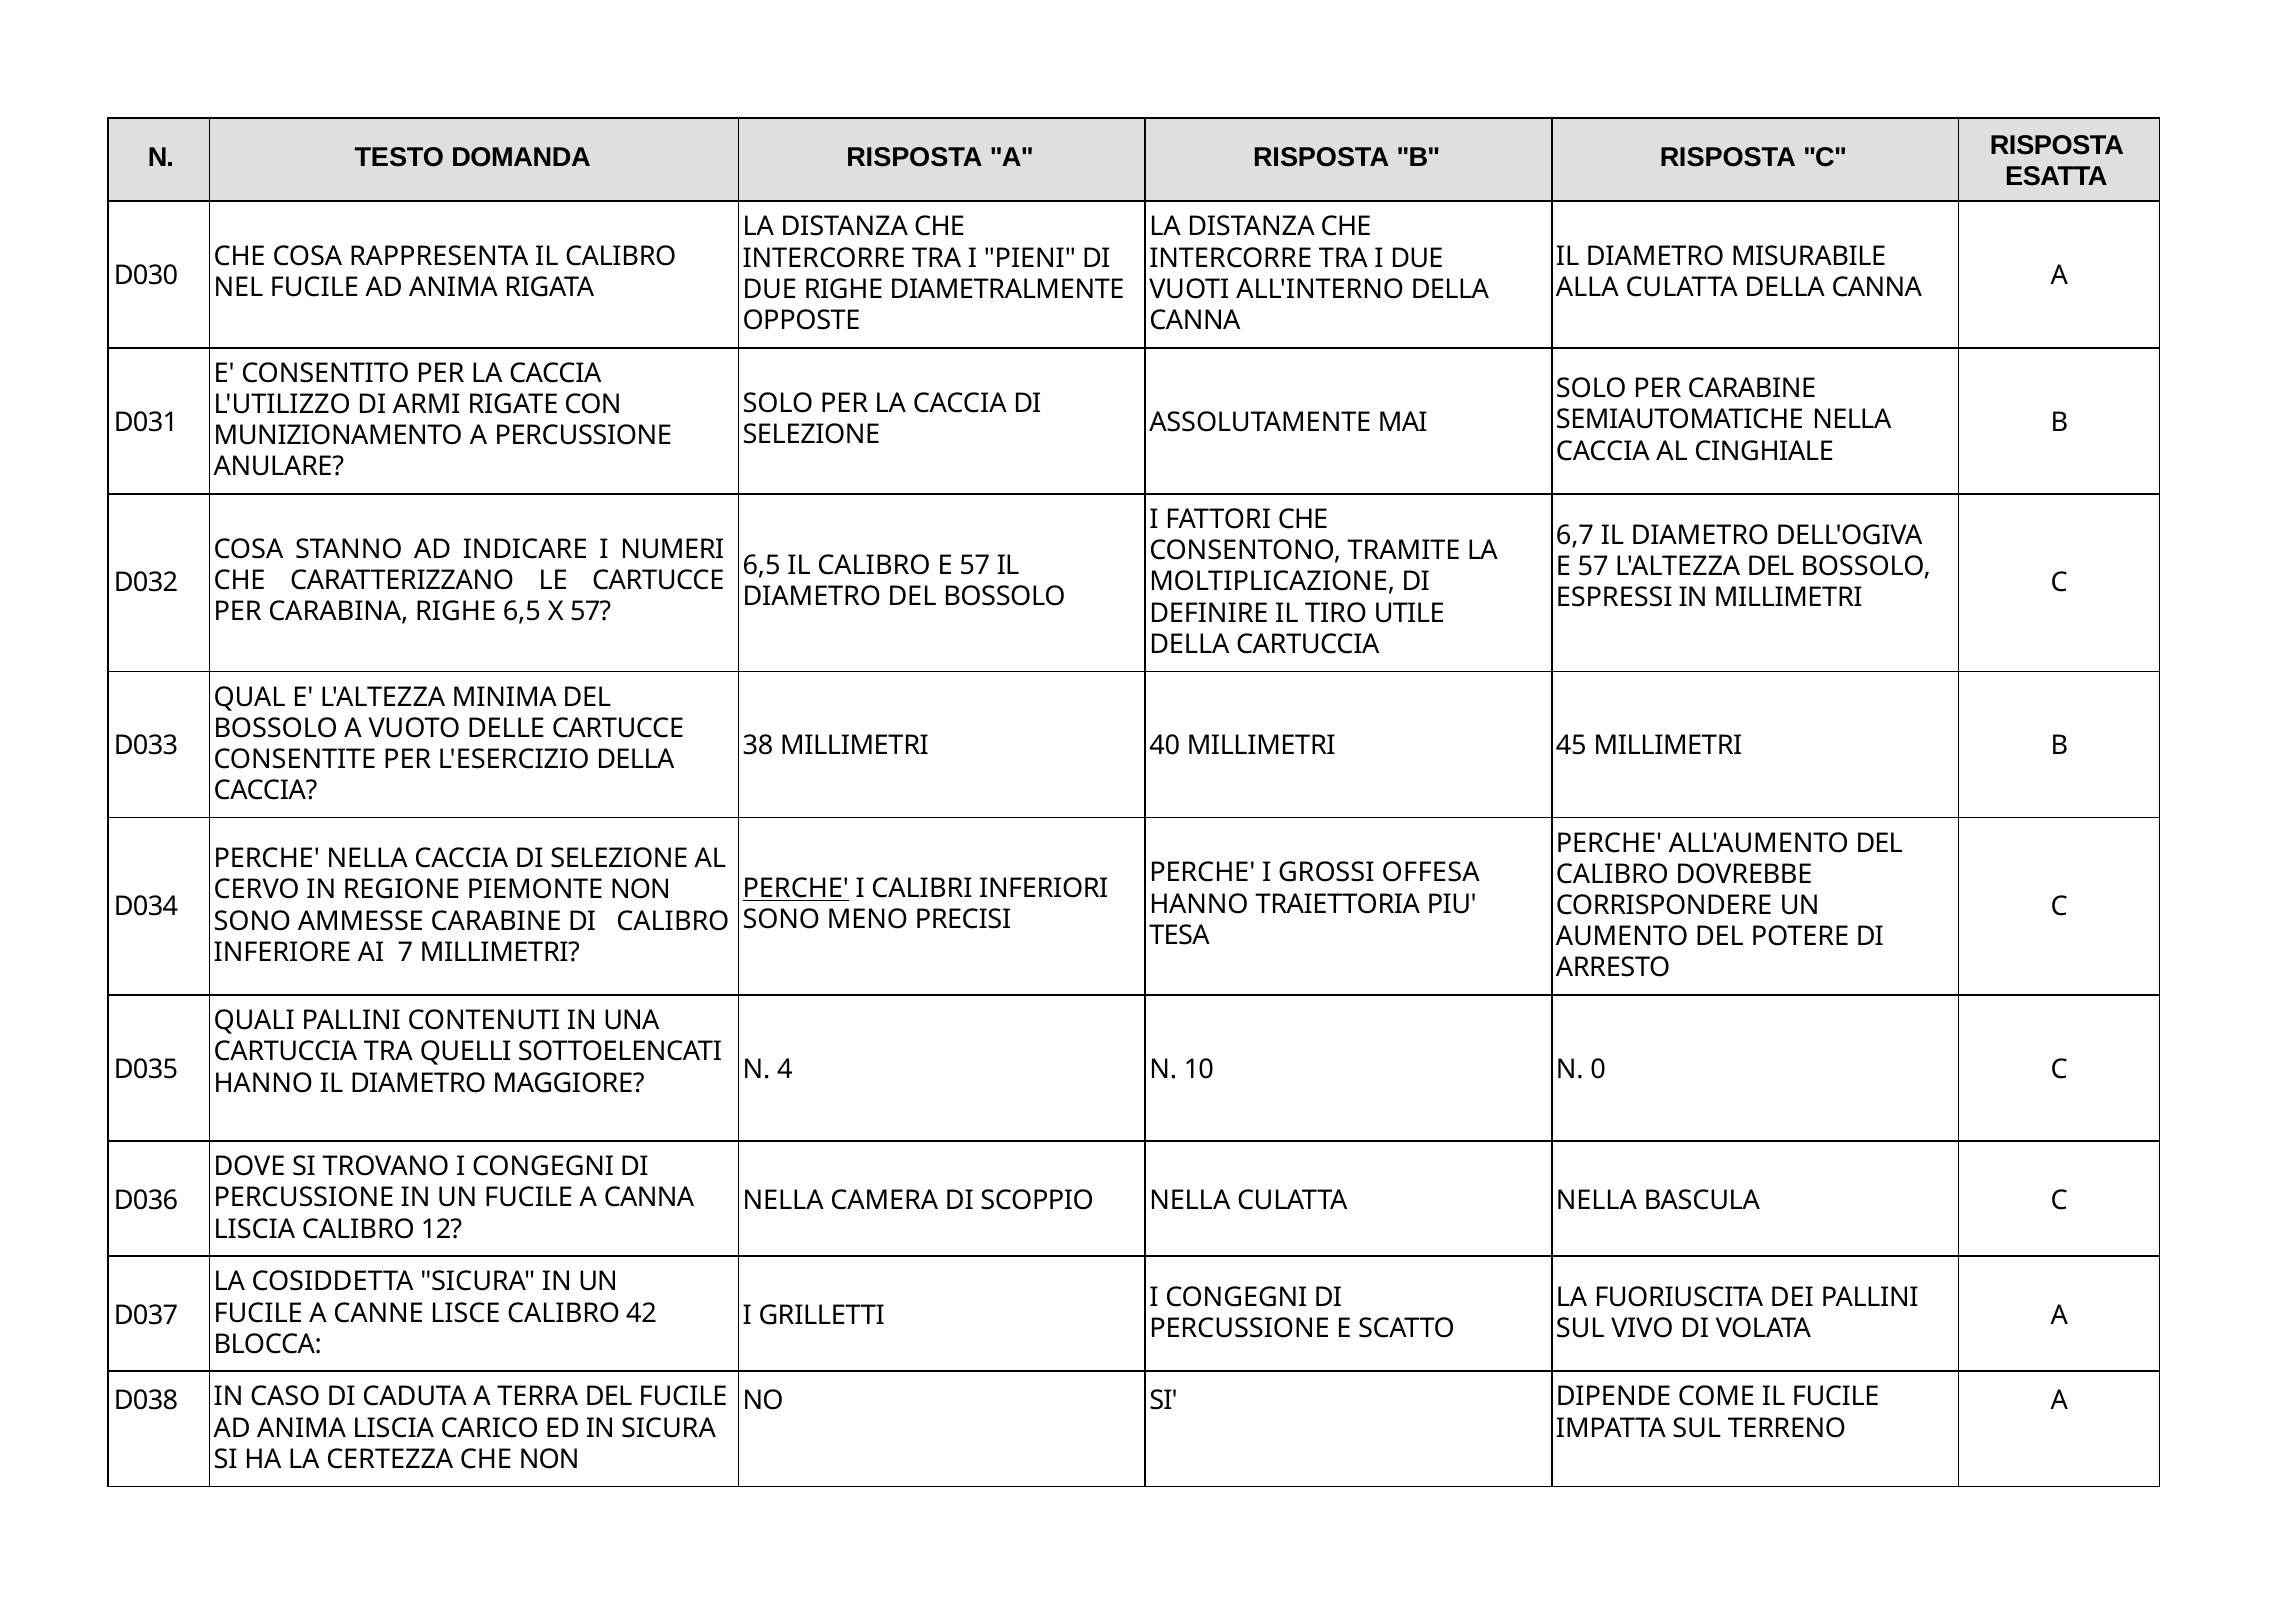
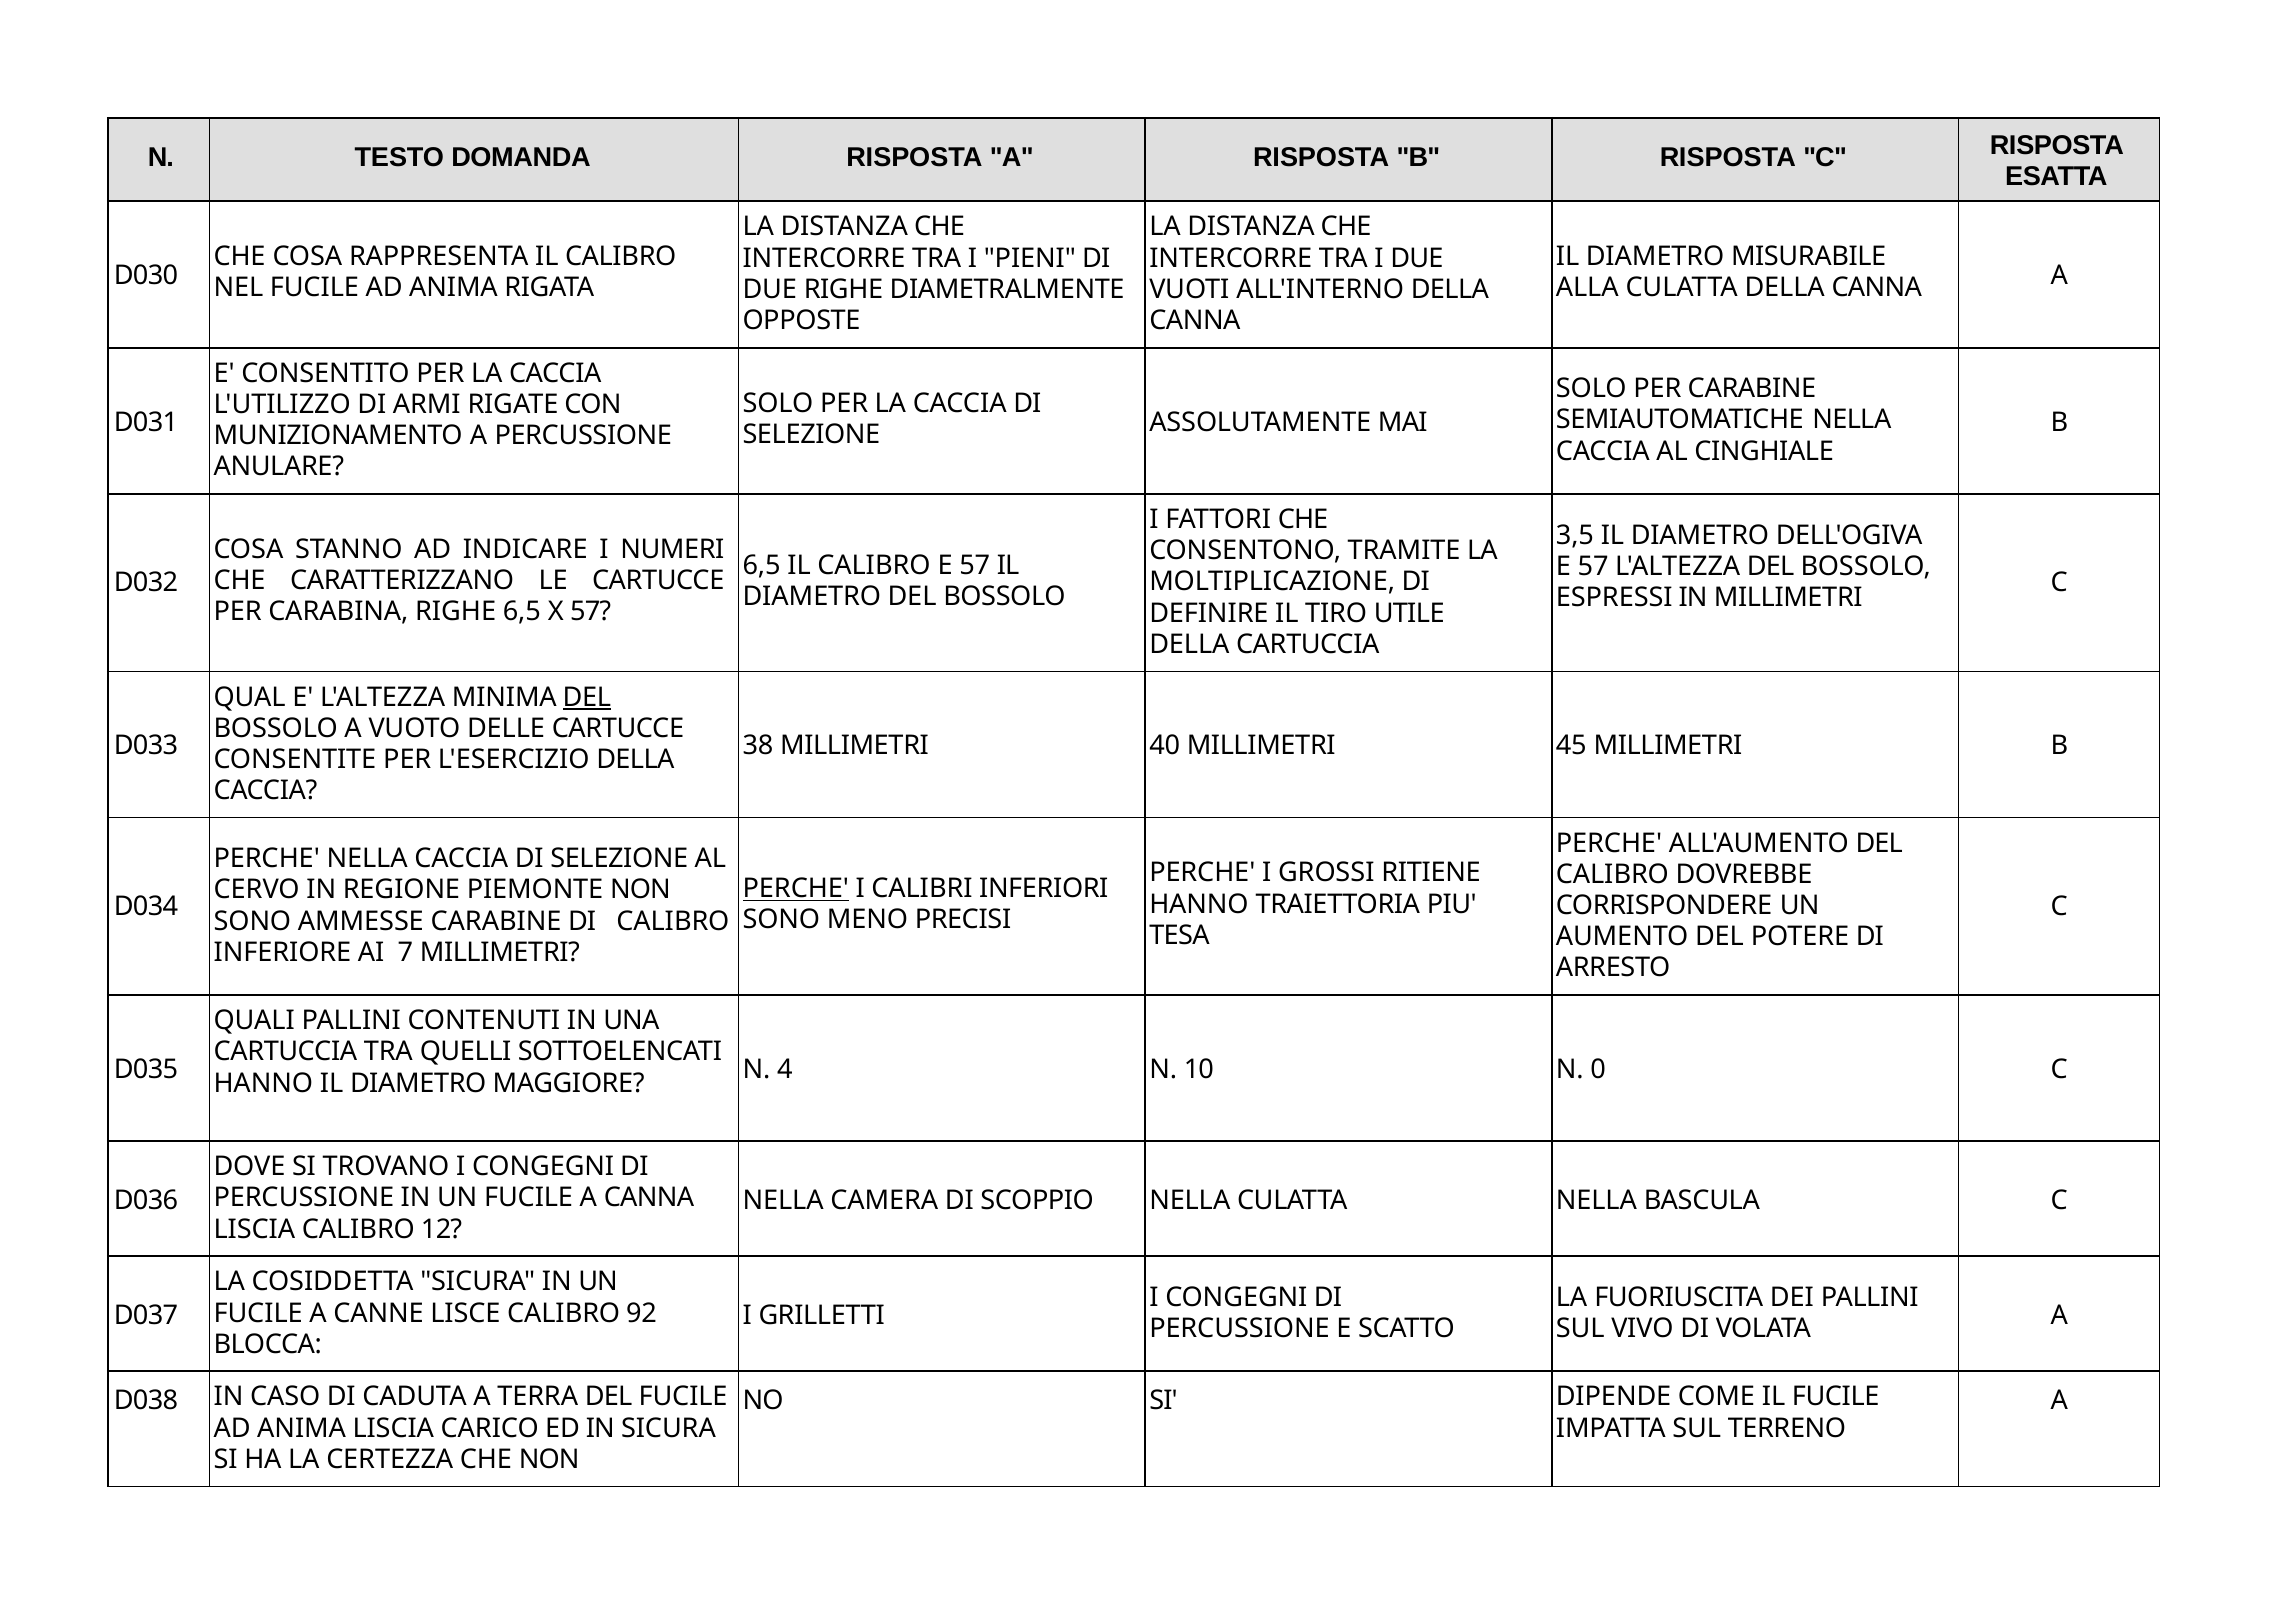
6,7: 6,7 -> 3,5
DEL at (587, 697) underline: none -> present
OFFESA: OFFESA -> RITIENE
42: 42 -> 92
